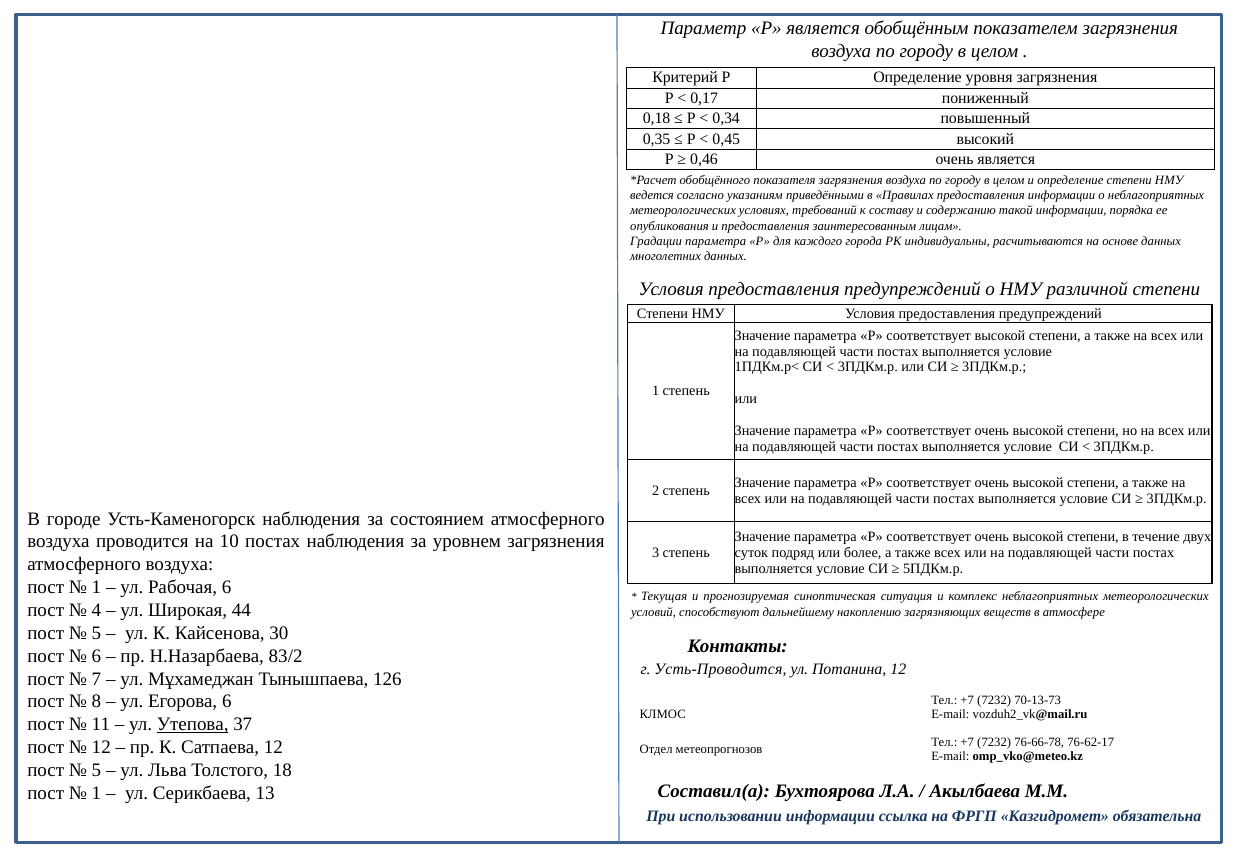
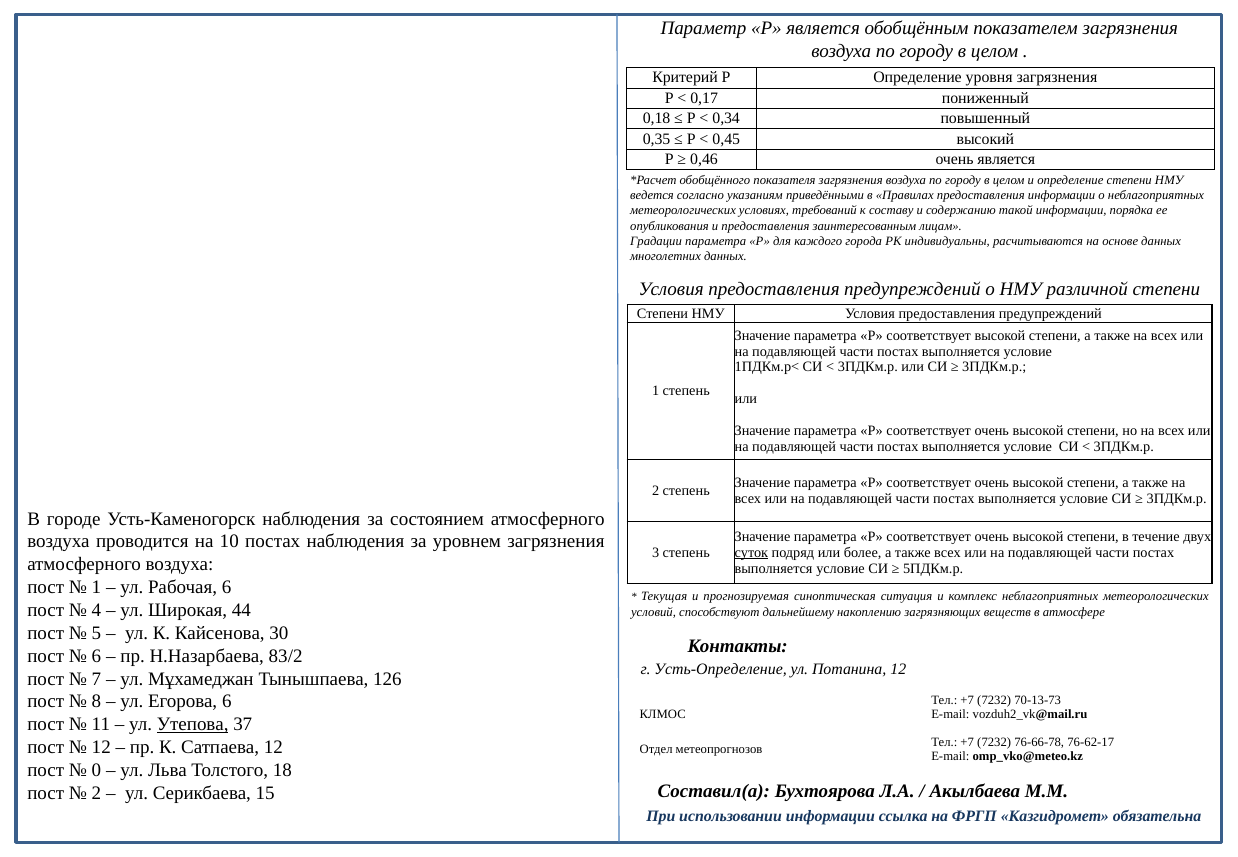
суток underline: none -> present
Усть-Проводится: Усть-Проводится -> Усть-Определение
5 at (97, 770): 5 -> 0
1 at (97, 793): 1 -> 2
13: 13 -> 15
